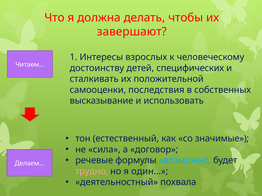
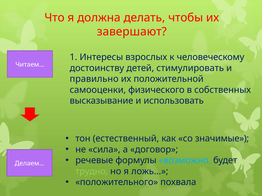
специфических: специфических -> стимулировать
сталкивать: сталкивать -> правильно
последствия: последствия -> физического
трудно colour: pink -> light green
один…: один… -> ложь…
деятельностный: деятельностный -> положительного
